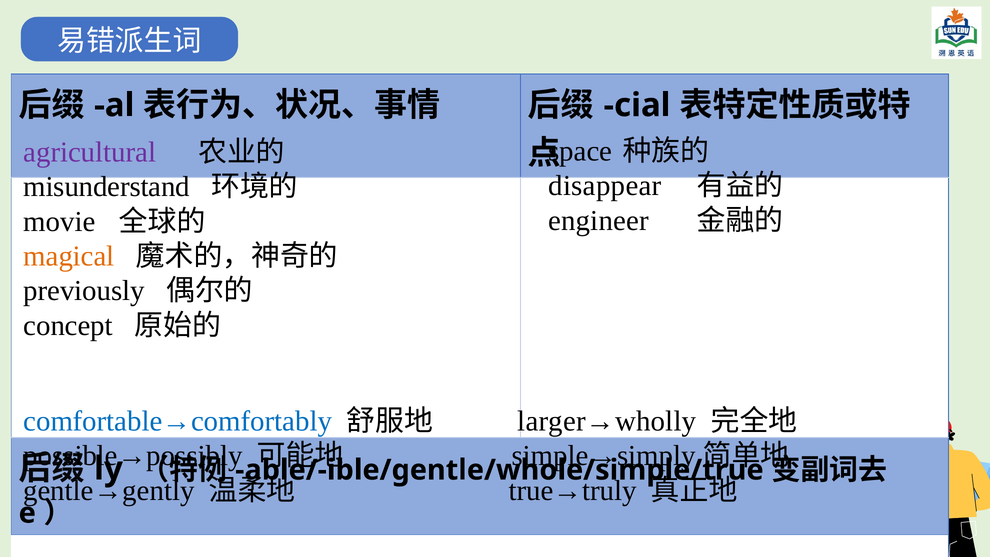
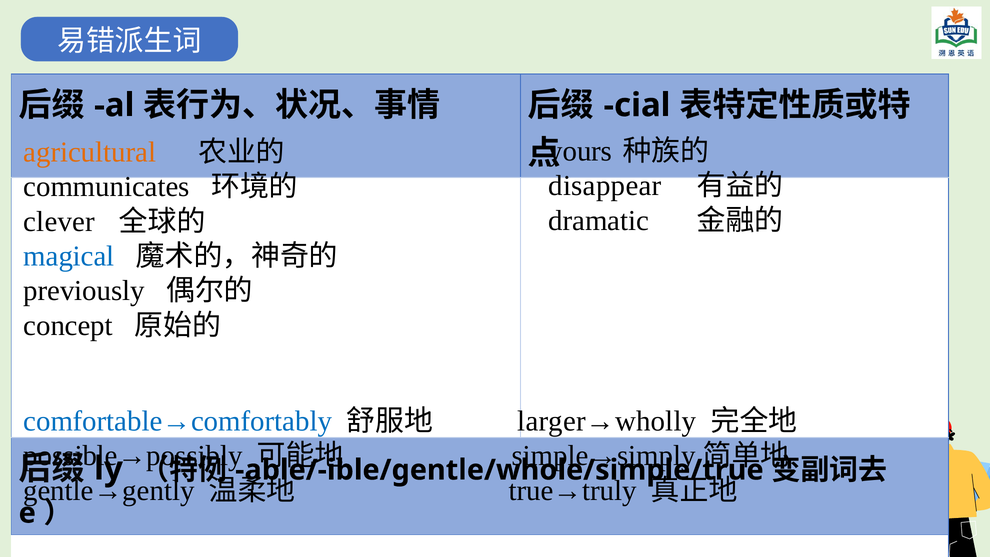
space: space -> yours
agricultural colour: purple -> orange
misunderstand: misunderstand -> communicates
engineer: engineer -> dramatic
movie: movie -> clever
magical colour: orange -> blue
